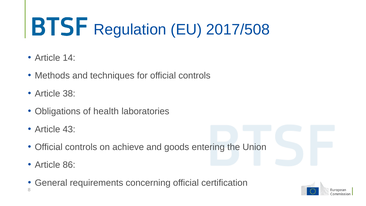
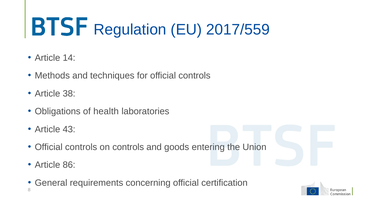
2017/508: 2017/508 -> 2017/559
on achieve: achieve -> controls
